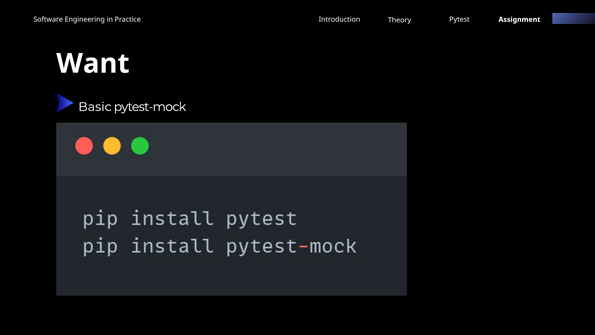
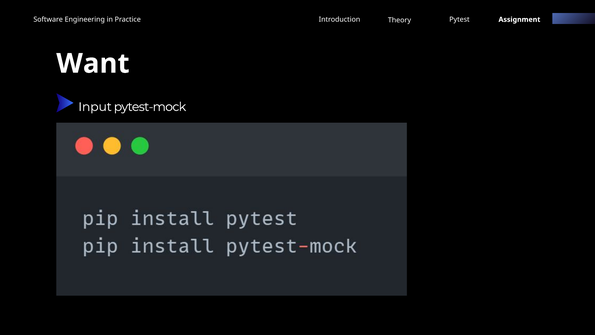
Basic: Basic -> Input
